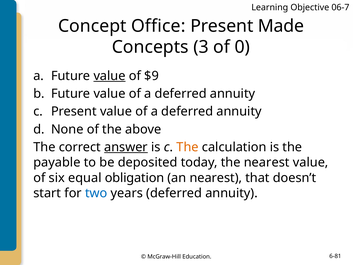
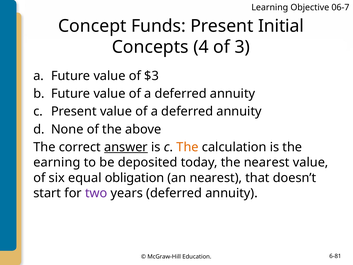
Office: Office -> Funds
Made: Made -> Initial
3: 3 -> 4
0: 0 -> 3
value at (109, 76) underline: present -> none
$9: $9 -> $3
payable: payable -> earning
two colour: blue -> purple
